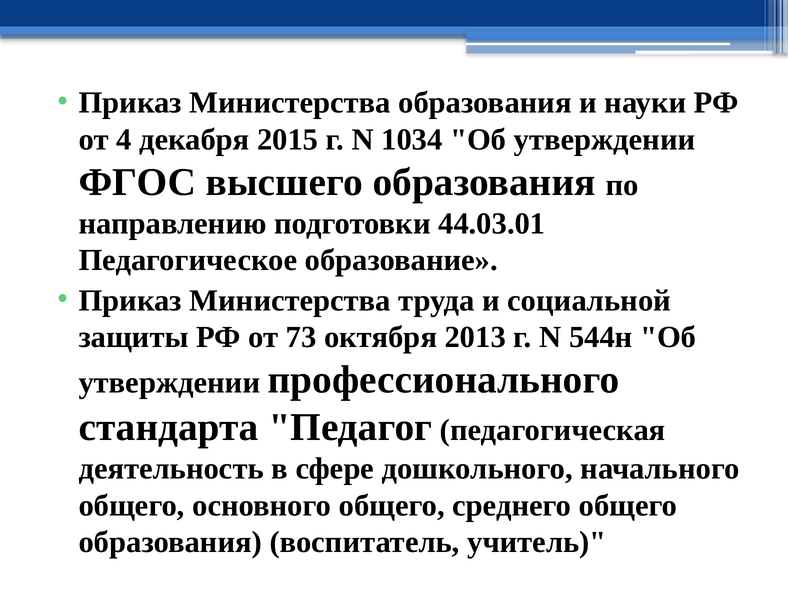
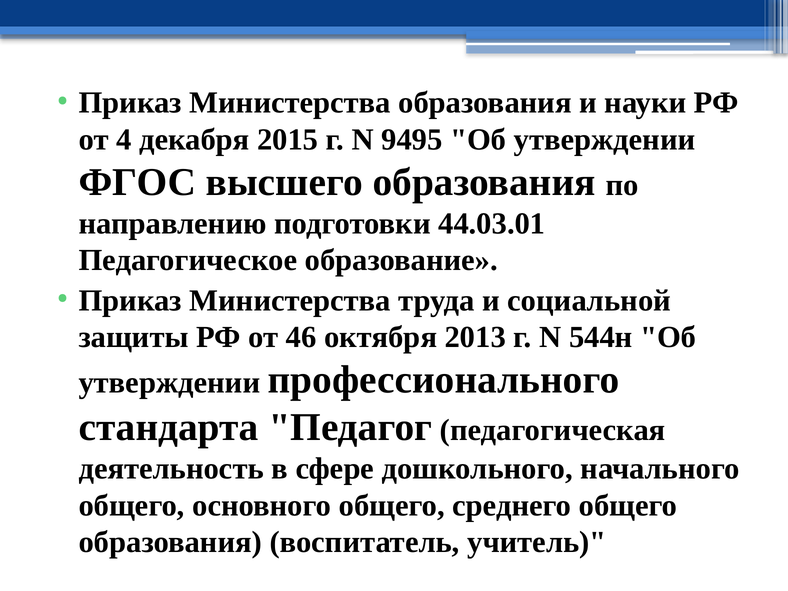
1034: 1034 -> 9495
73: 73 -> 46
